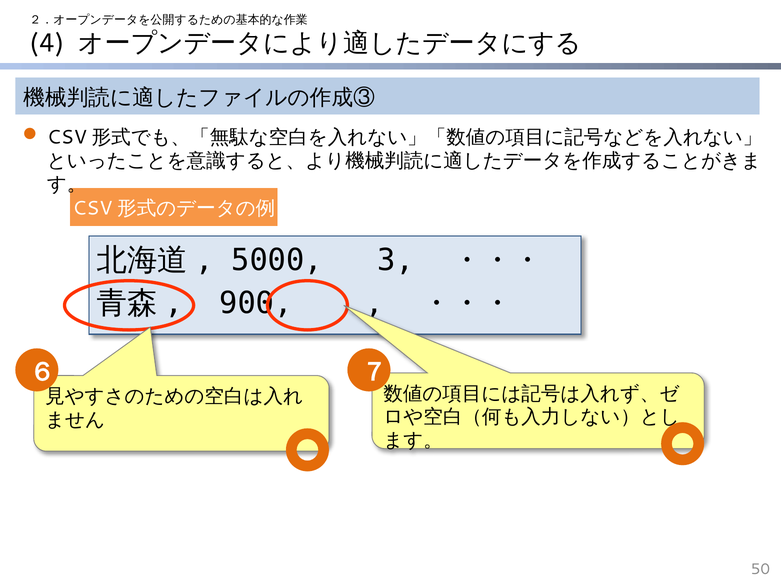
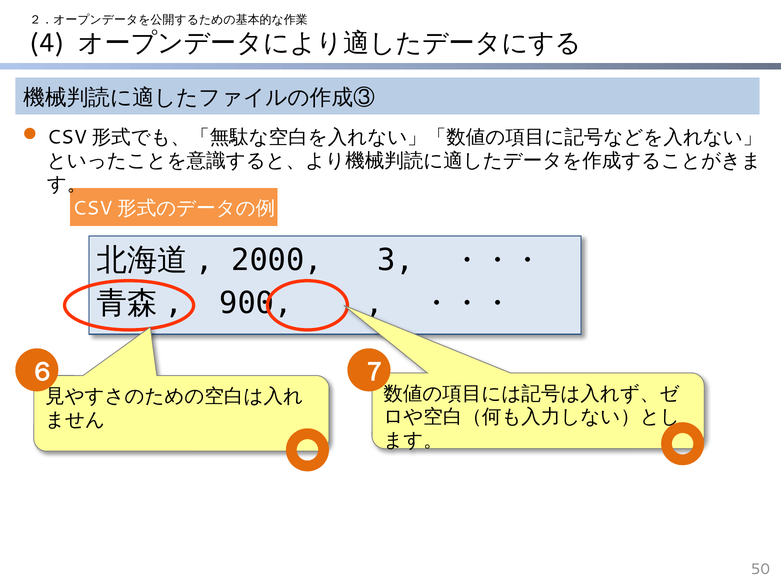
5000: 5000 -> 2000
